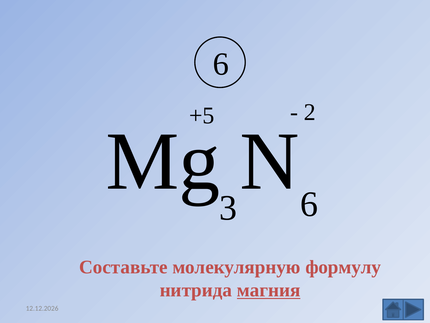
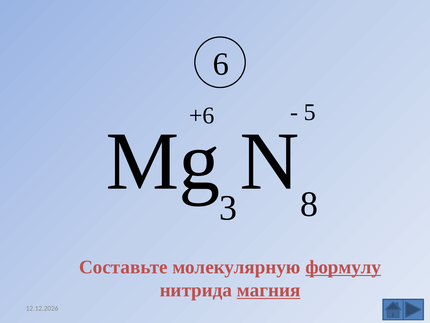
+5: +5 -> +6
2: 2 -> 5
6 at (309, 204): 6 -> 8
формулу underline: none -> present
